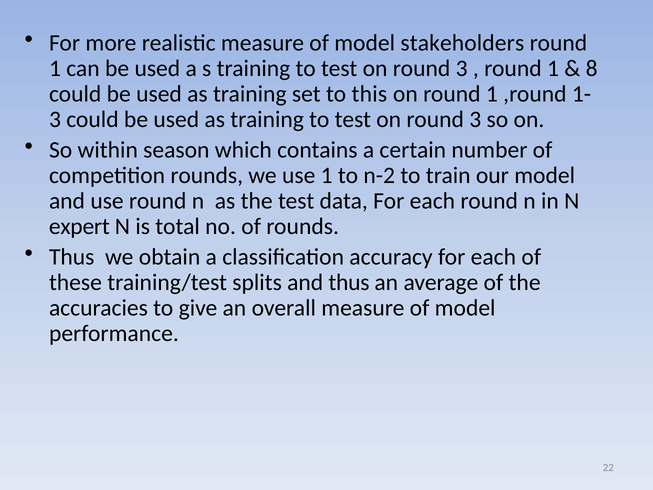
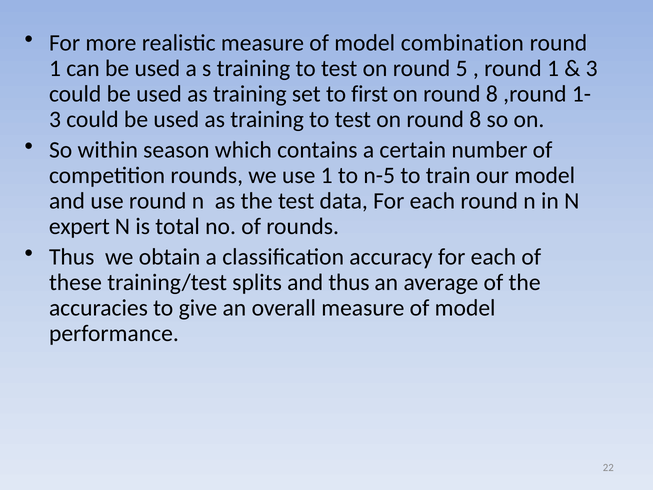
stakeholders: stakeholders -> combination
3 at (462, 68): 3 -> 5
8 at (592, 68): 8 -> 3
this: this -> first
1 at (492, 94): 1 -> 8
3 at (475, 119): 3 -> 8
n-2: n-2 -> n-5
